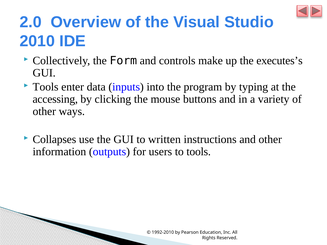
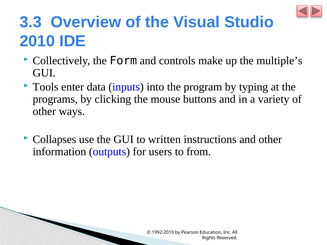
2.0: 2.0 -> 3.3
executes’s: executes’s -> multiple’s
accessing: accessing -> programs
to tools: tools -> from
